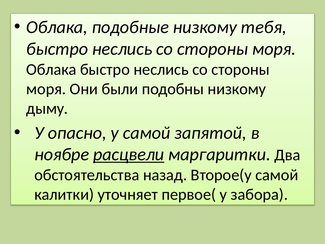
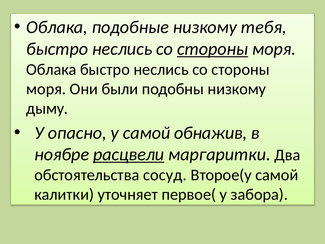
стороны at (213, 49) underline: none -> present
запятой: запятой -> обнажив
назад: назад -> сосуд
